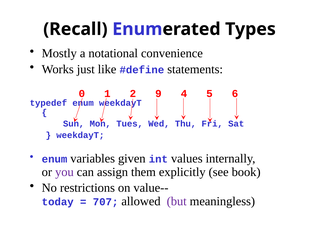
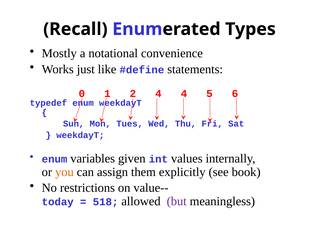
2 9: 9 -> 4
you colour: purple -> orange
707: 707 -> 518
